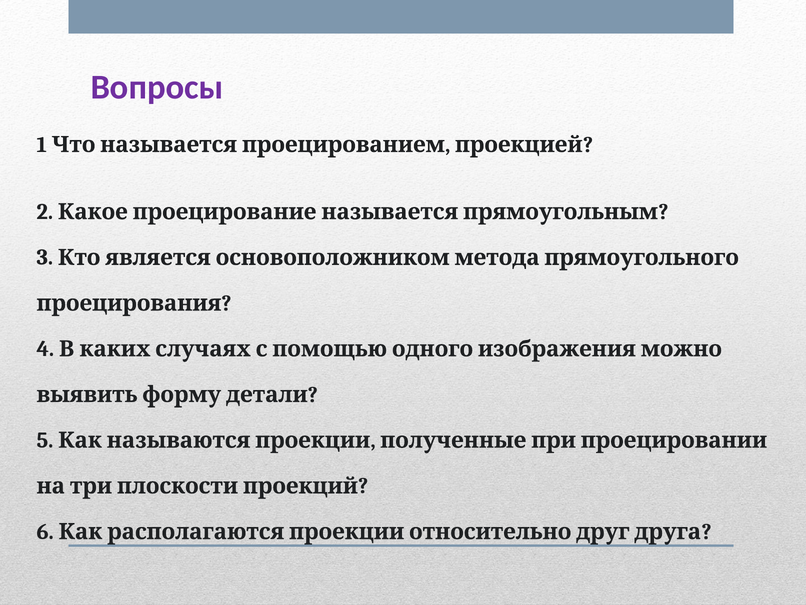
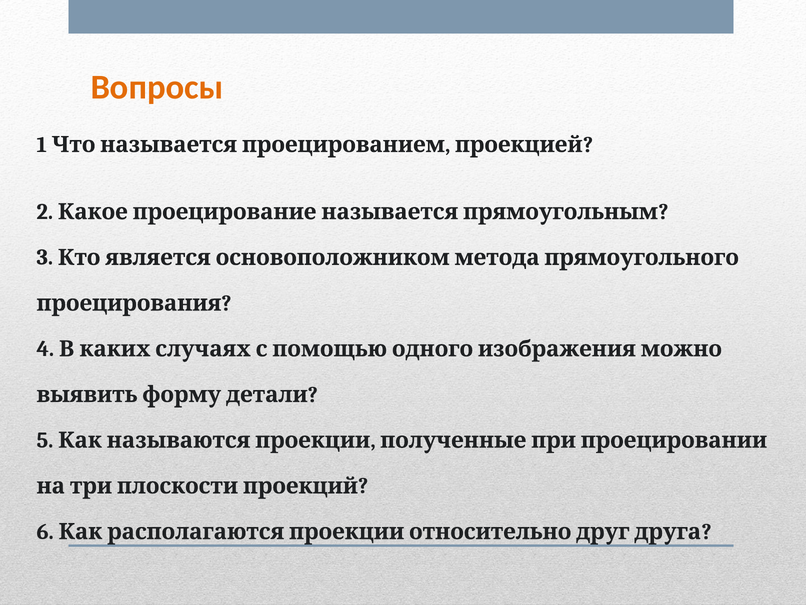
Вопросы colour: purple -> orange
